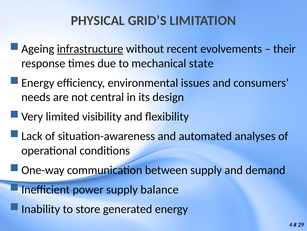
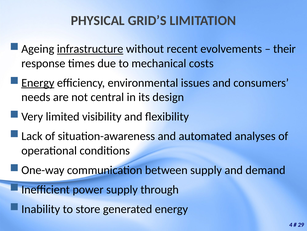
state: state -> costs
Energy at (38, 83) underline: none -> present
balance: balance -> through
